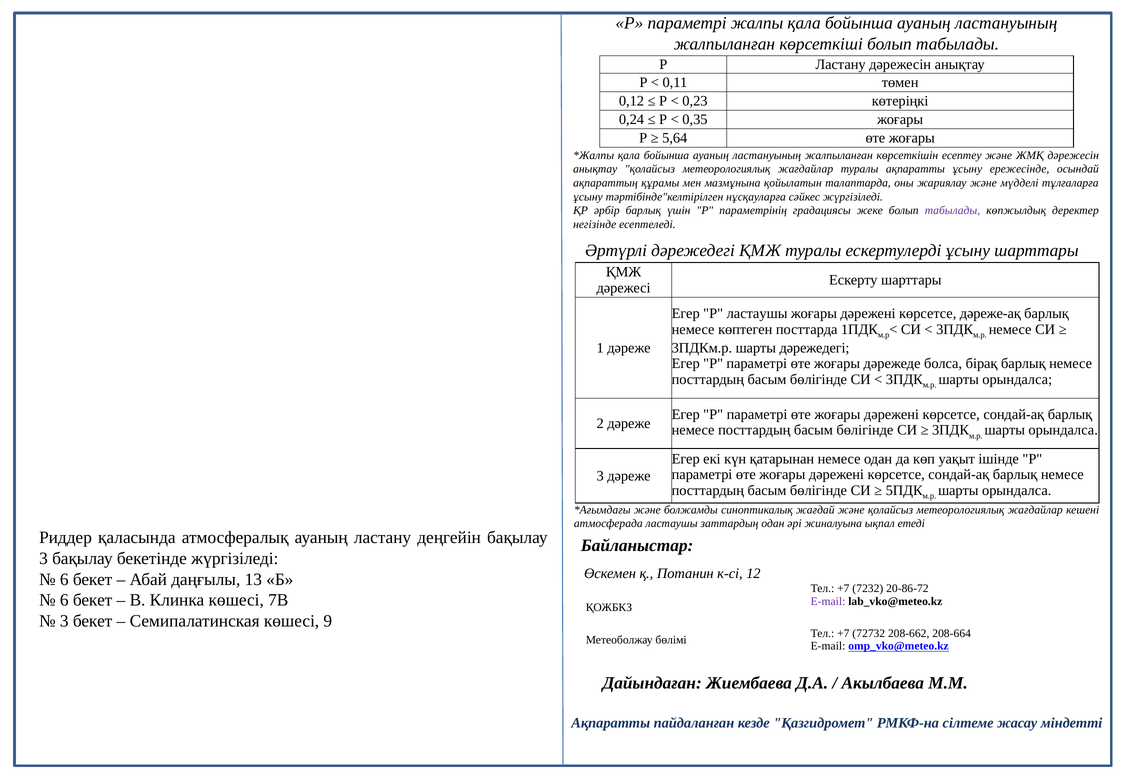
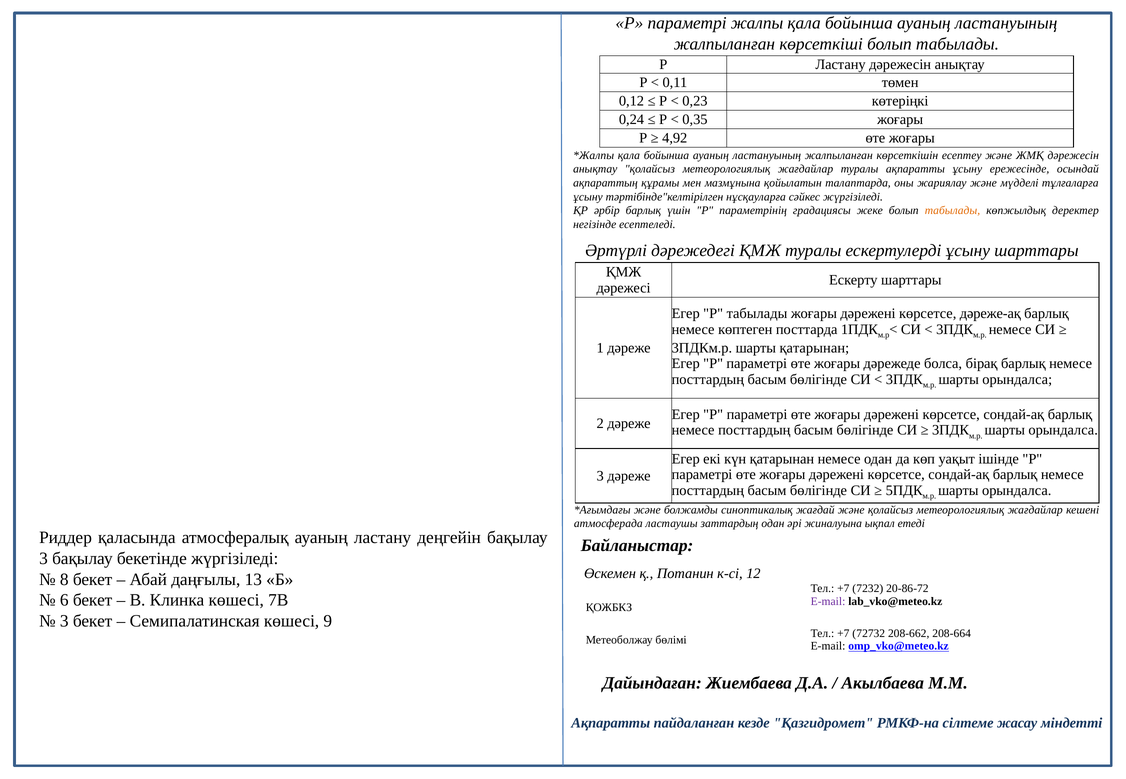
5,64: 5,64 -> 4,92
табылады at (953, 211) colour: purple -> orange
Р ластаушы: ластаушы -> табылады
шарты дәрежедегі: дәрежедегі -> қатарынан
6 at (64, 580): 6 -> 8
